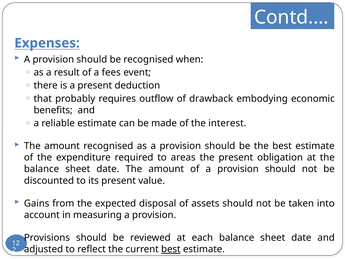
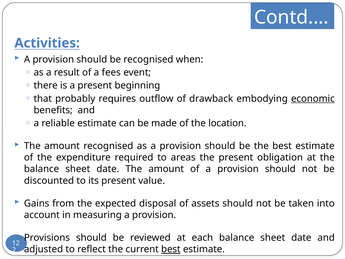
Expenses: Expenses -> Activities
deduction: deduction -> beginning
economic underline: none -> present
interest: interest -> location
